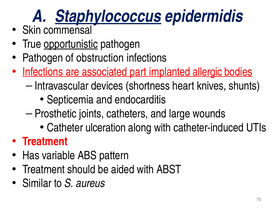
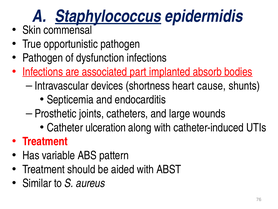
opportunistic underline: present -> none
obstruction: obstruction -> dysfunction
allergic: allergic -> absorb
knives: knives -> cause
